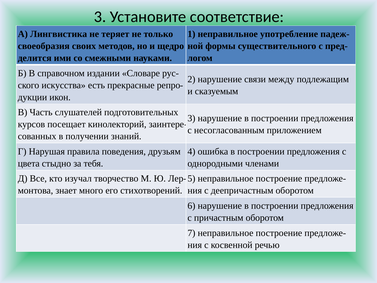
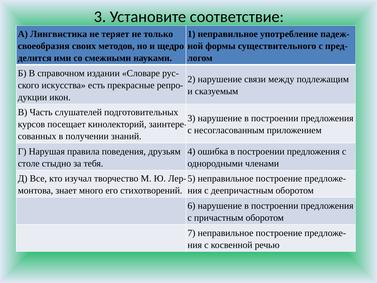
цвета: цвета -> столе
